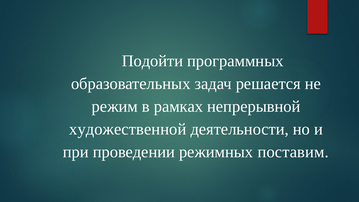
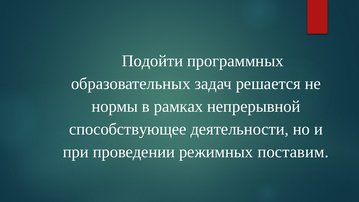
режим: режим -> нормы
художественной: художественной -> способствующее
